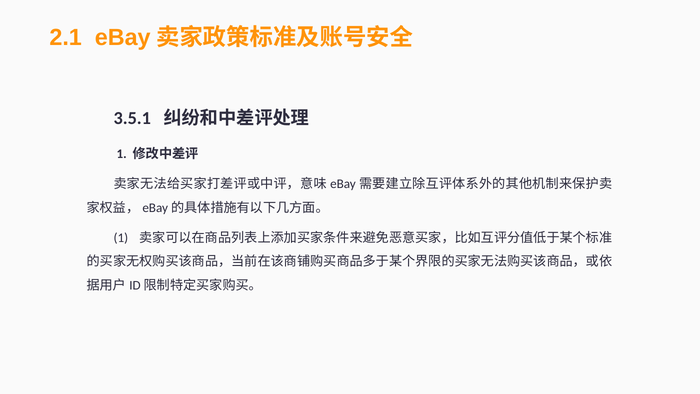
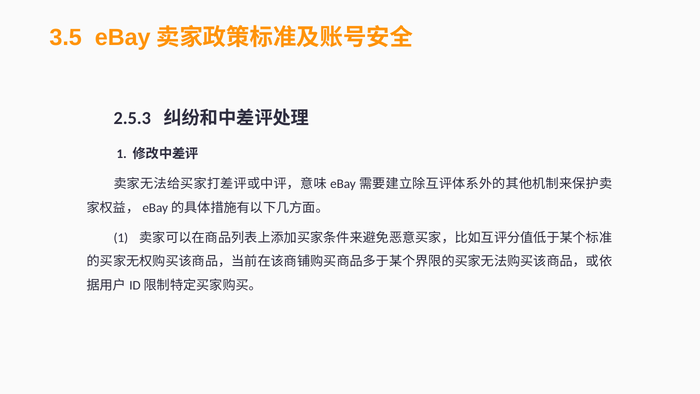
2.1: 2.1 -> 3.5
3.5.1: 3.5.1 -> 2.5.3
